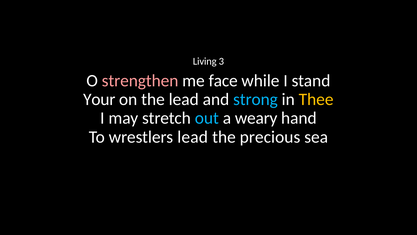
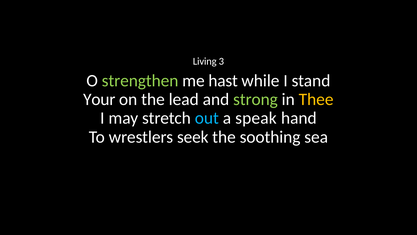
strengthen colour: pink -> light green
face: face -> hast
strong colour: light blue -> light green
weary: weary -> speak
wrestlers lead: lead -> seek
precious: precious -> soothing
